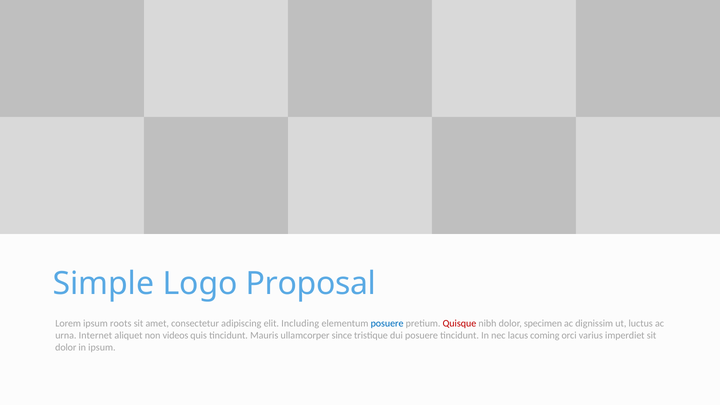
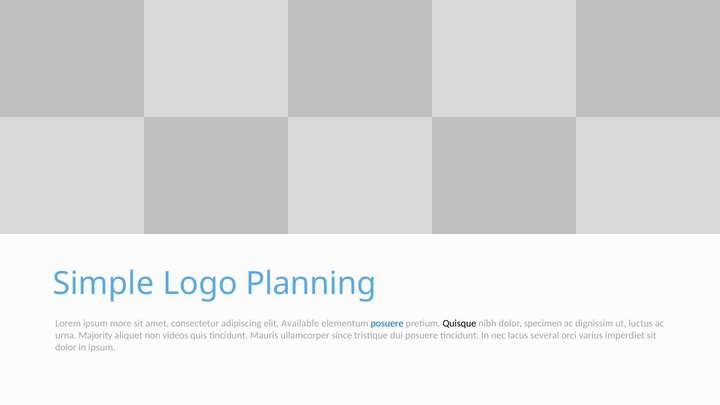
Proposal: Proposal -> Planning
roots: roots -> more
Including: Including -> Available
Quisque colour: red -> black
Internet: Internet -> Majority
coming: coming -> several
